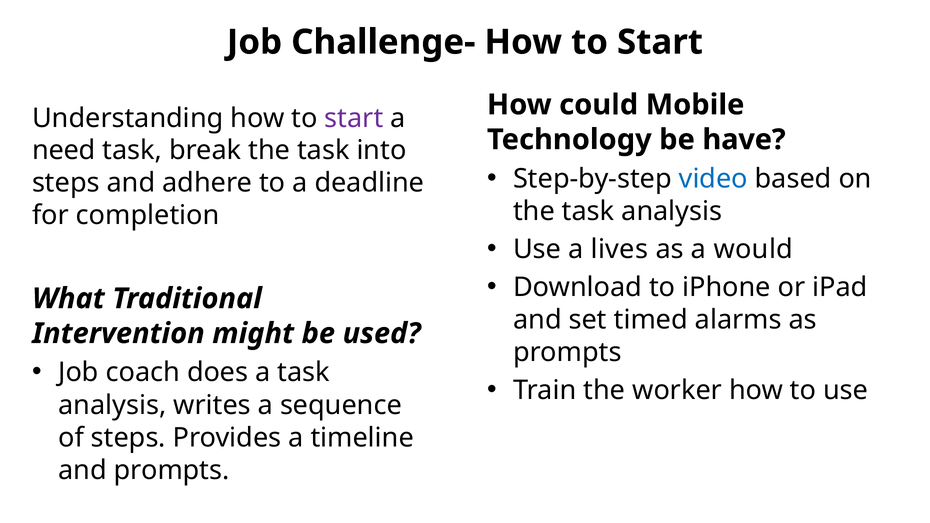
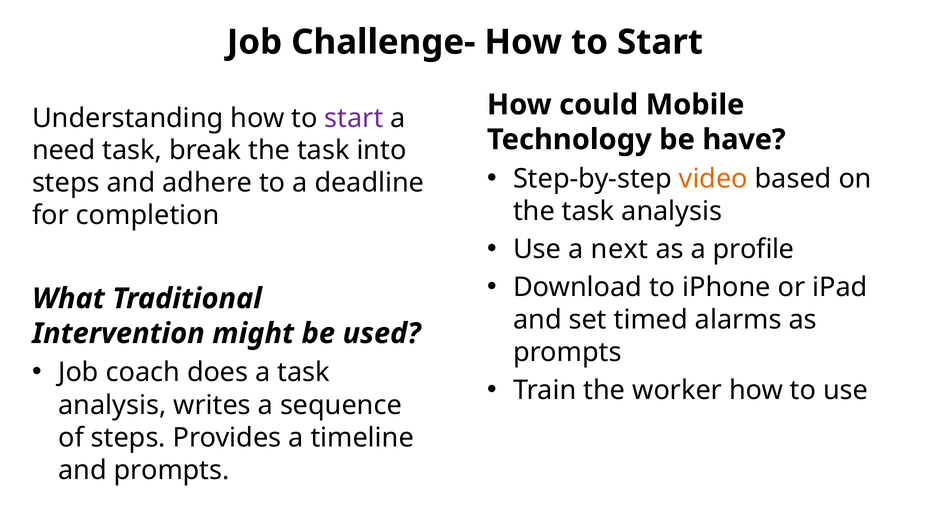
video colour: blue -> orange
lives: lives -> next
would: would -> profile
